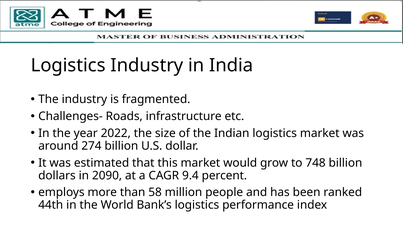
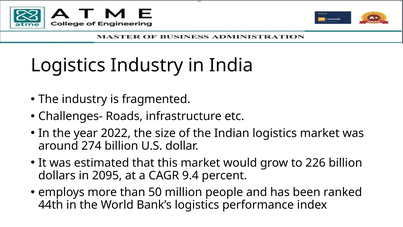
748: 748 -> 226
2090: 2090 -> 2095
58: 58 -> 50
